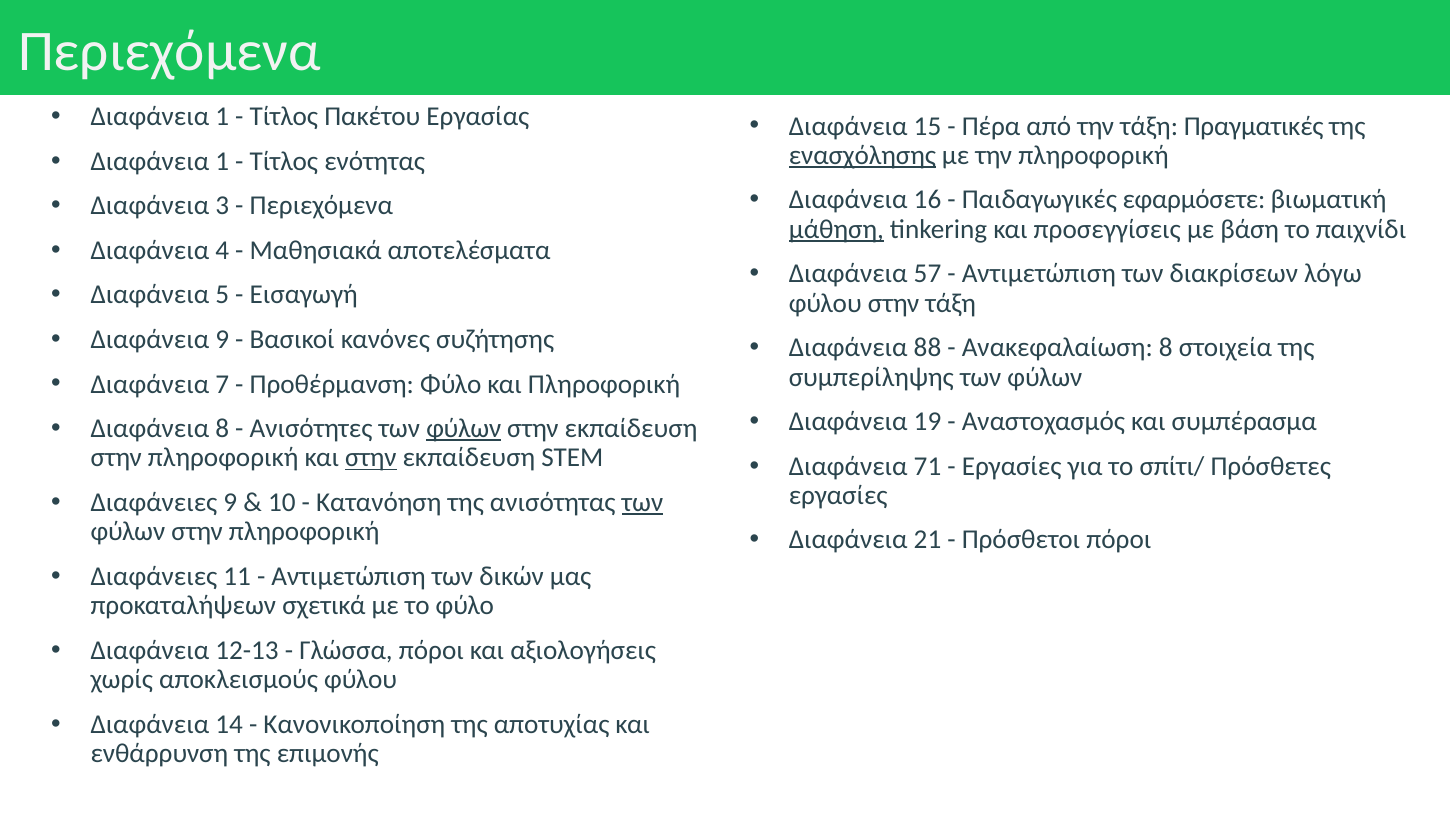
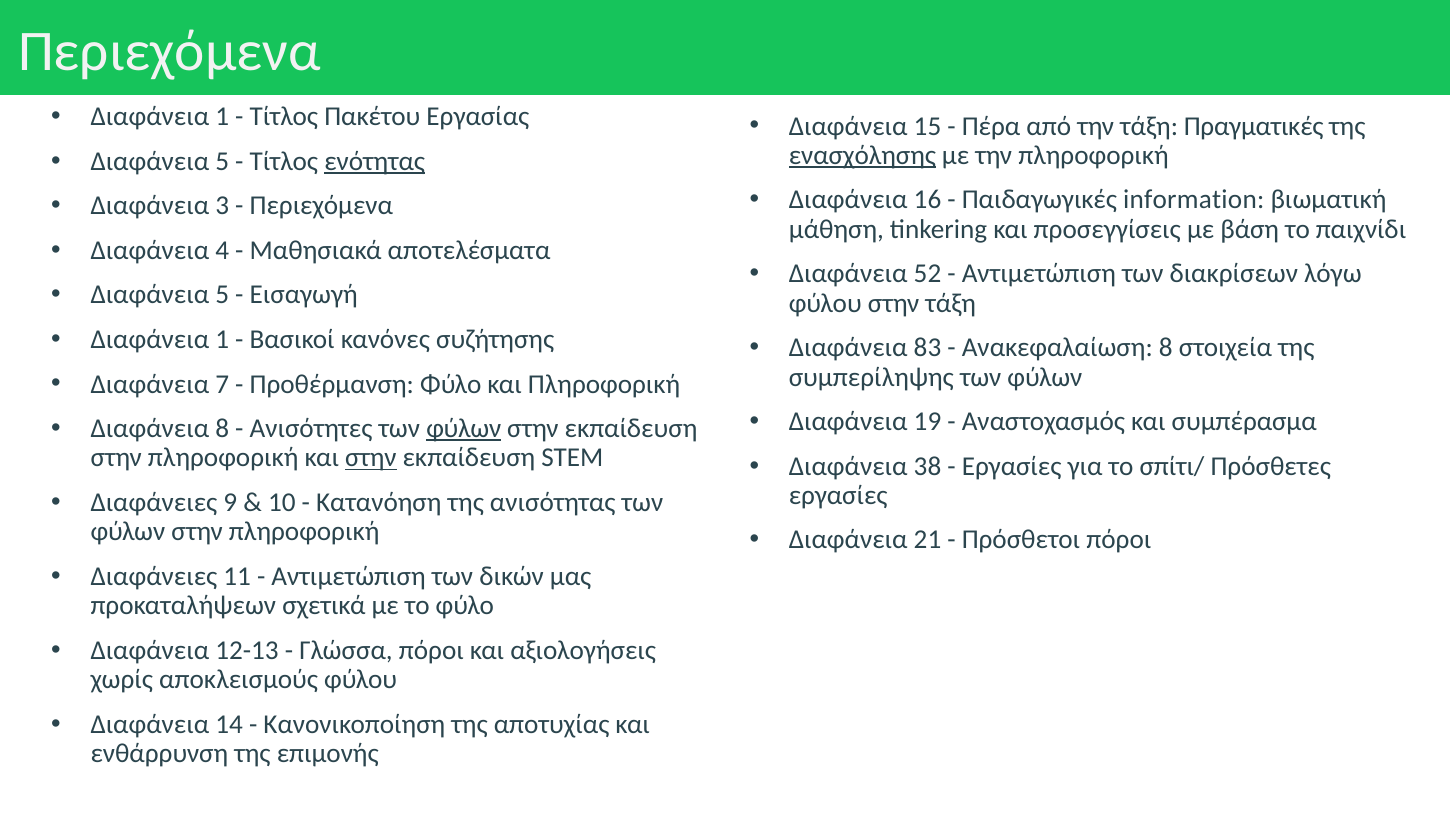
1 at (222, 161): 1 -> 5
ενότητας underline: none -> present
εφαρμόσετε: εφαρμόσετε -> information
μάθηση underline: present -> none
57: 57 -> 52
9 at (222, 339): 9 -> 1
88: 88 -> 83
71: 71 -> 38
των at (642, 502) underline: present -> none
